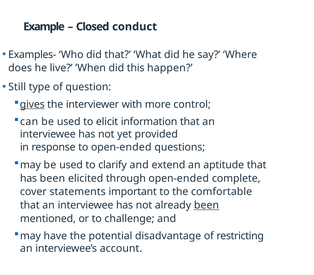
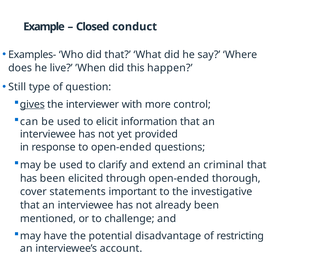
aptitude: aptitude -> criminal
complete: complete -> thorough
comfortable: comfortable -> investigative
been at (206, 206) underline: present -> none
